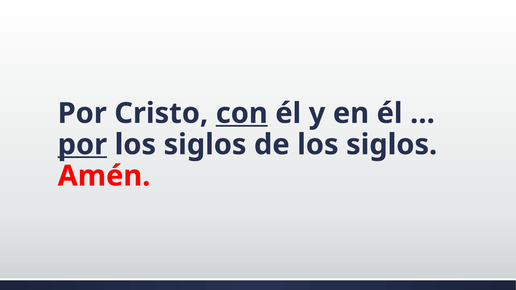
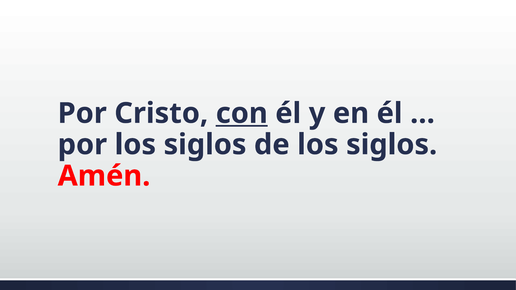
por at (82, 145) underline: present -> none
